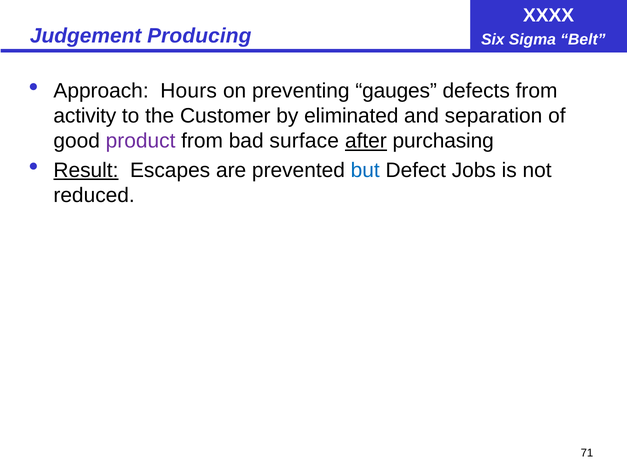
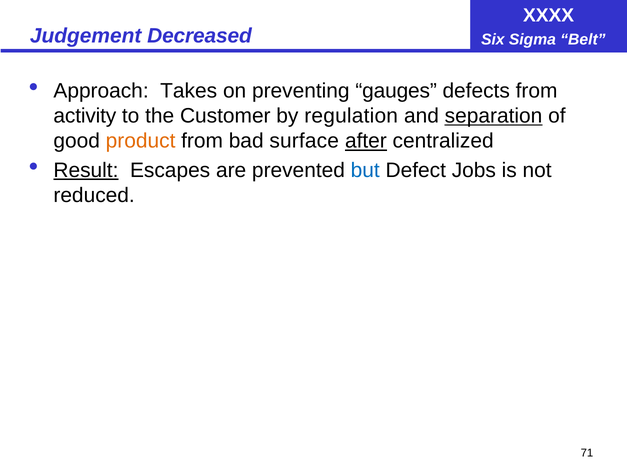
Producing: Producing -> Decreased
Hours: Hours -> Takes
eliminated: eliminated -> regulation
separation underline: none -> present
product colour: purple -> orange
purchasing: purchasing -> centralized
